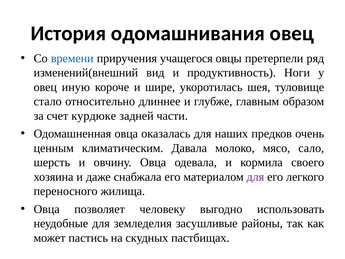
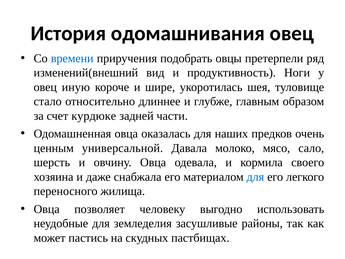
учащегося: учащегося -> подобрать
климатическим: климатическим -> универсальной
для at (255, 177) colour: purple -> blue
